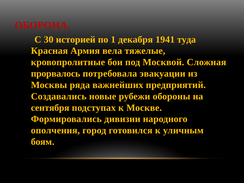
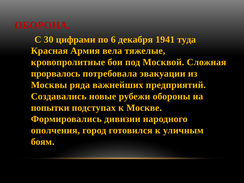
историей: историей -> цифрами
1: 1 -> 6
сентября: сентября -> попытки
